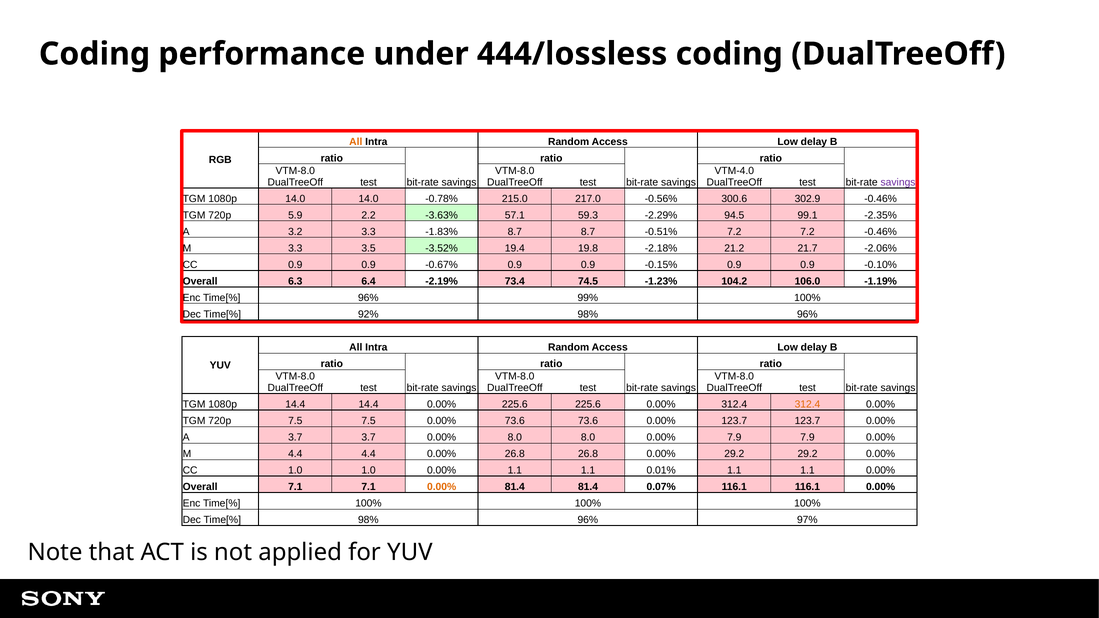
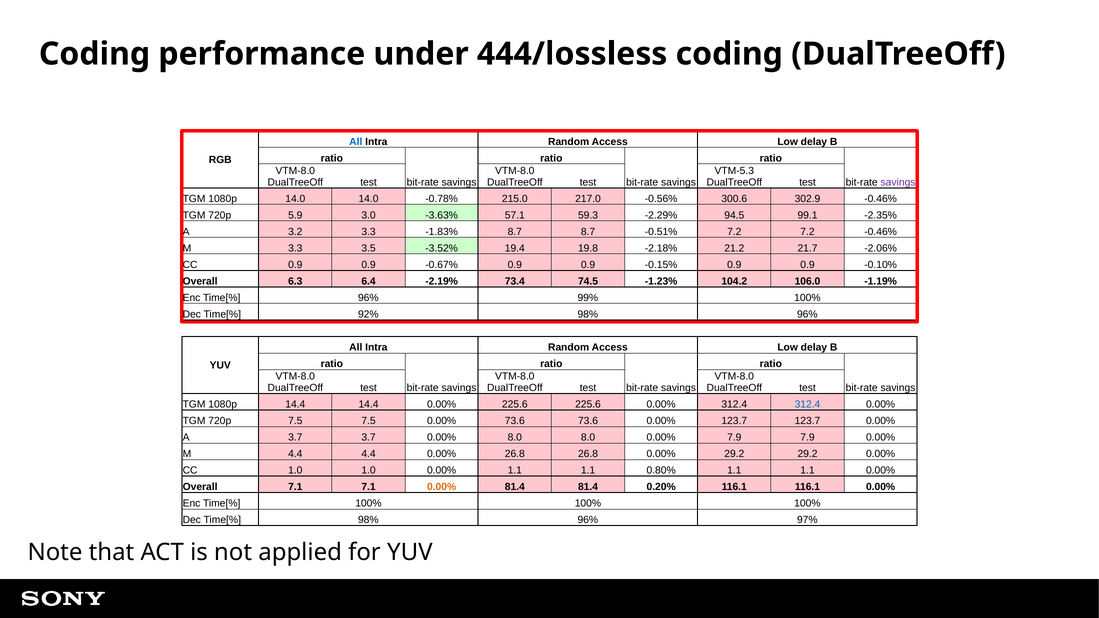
All at (356, 142) colour: orange -> blue
VTM-4.0: VTM-4.0 -> VTM-5.3
2.2: 2.2 -> 3.0
312.4 at (808, 404) colour: orange -> blue
0.01%: 0.01% -> 0.80%
0.07%: 0.07% -> 0.20%
